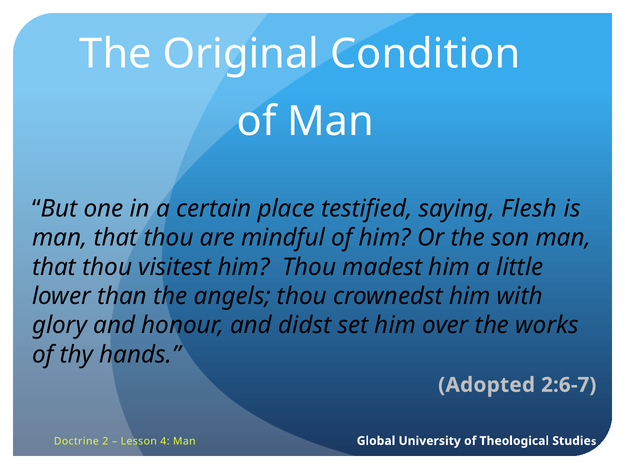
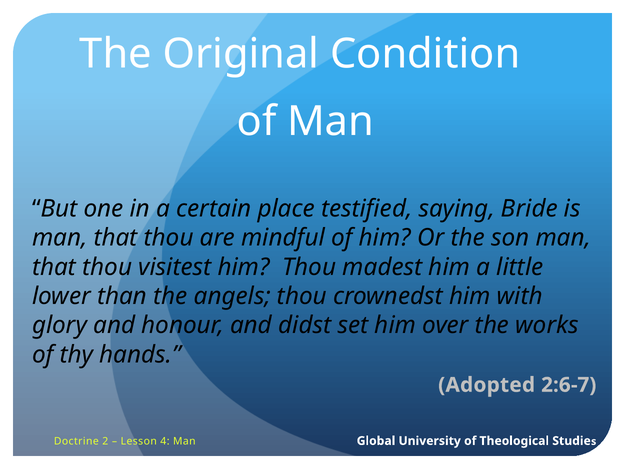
Flesh: Flesh -> Bride
